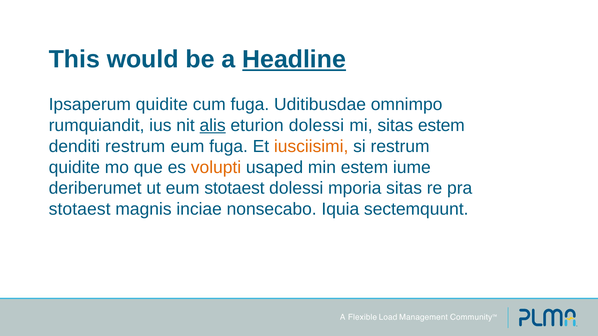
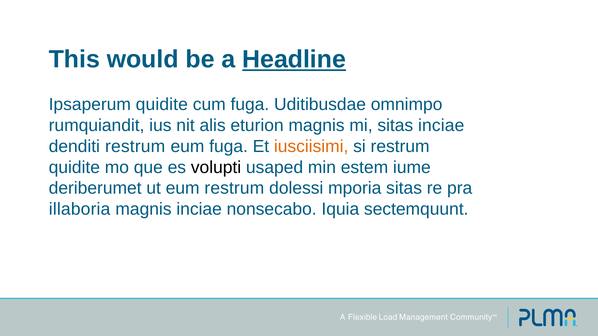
alis underline: present -> none
eturion dolessi: dolessi -> magnis
sitas estem: estem -> inciae
volupti colour: orange -> black
eum stotaest: stotaest -> restrum
stotaest at (80, 209): stotaest -> illaboria
